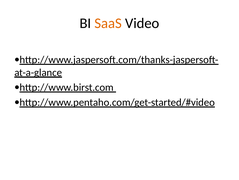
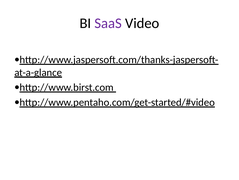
SaaS colour: orange -> purple
